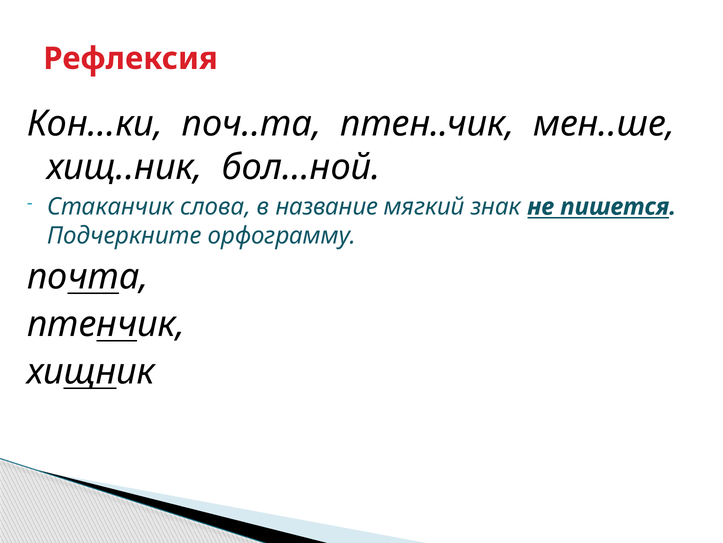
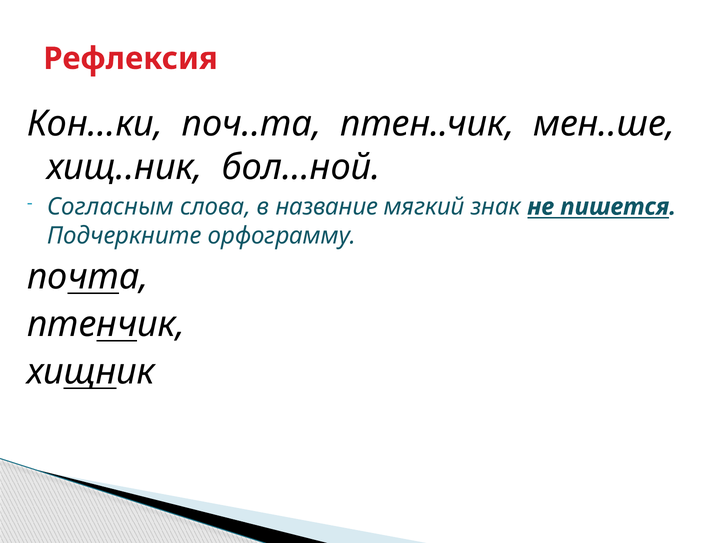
Стаканчик: Стаканчик -> Согласным
